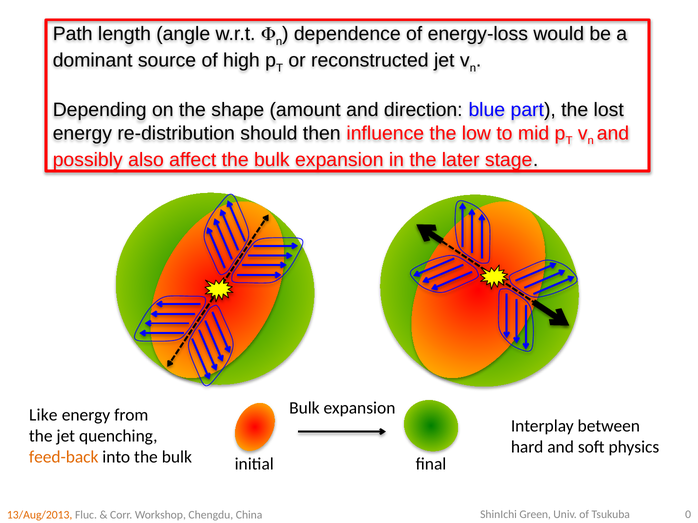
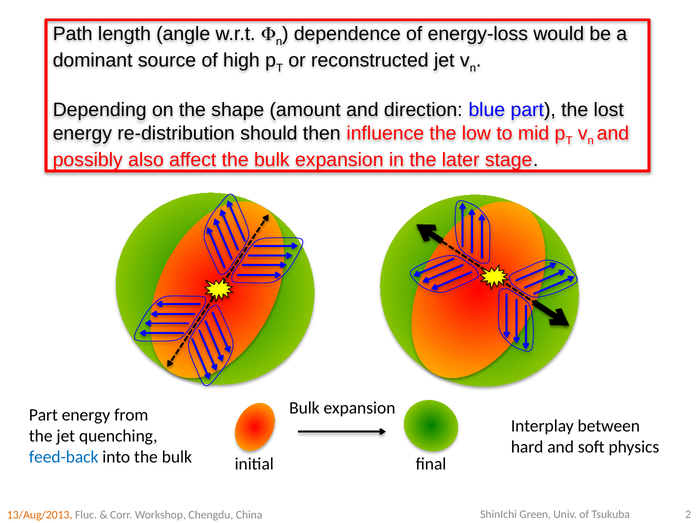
Like at (43, 415): Like -> Part
feed-back colour: orange -> blue
0: 0 -> 2
